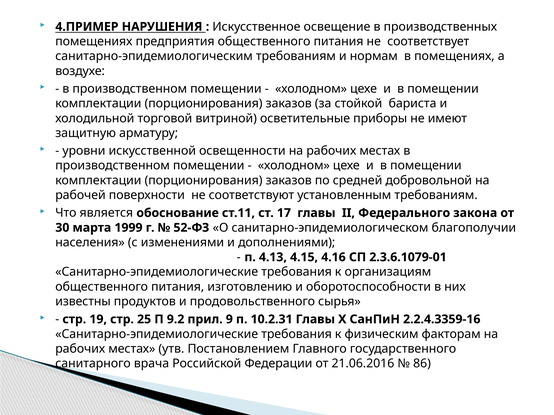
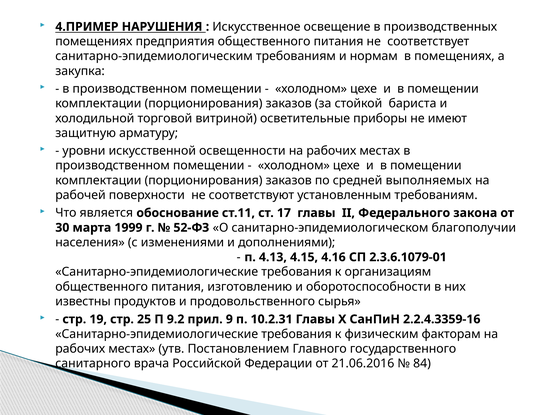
воздухе: воздухе -> закупка
добровольной: добровольной -> выполняемых
86: 86 -> 84
